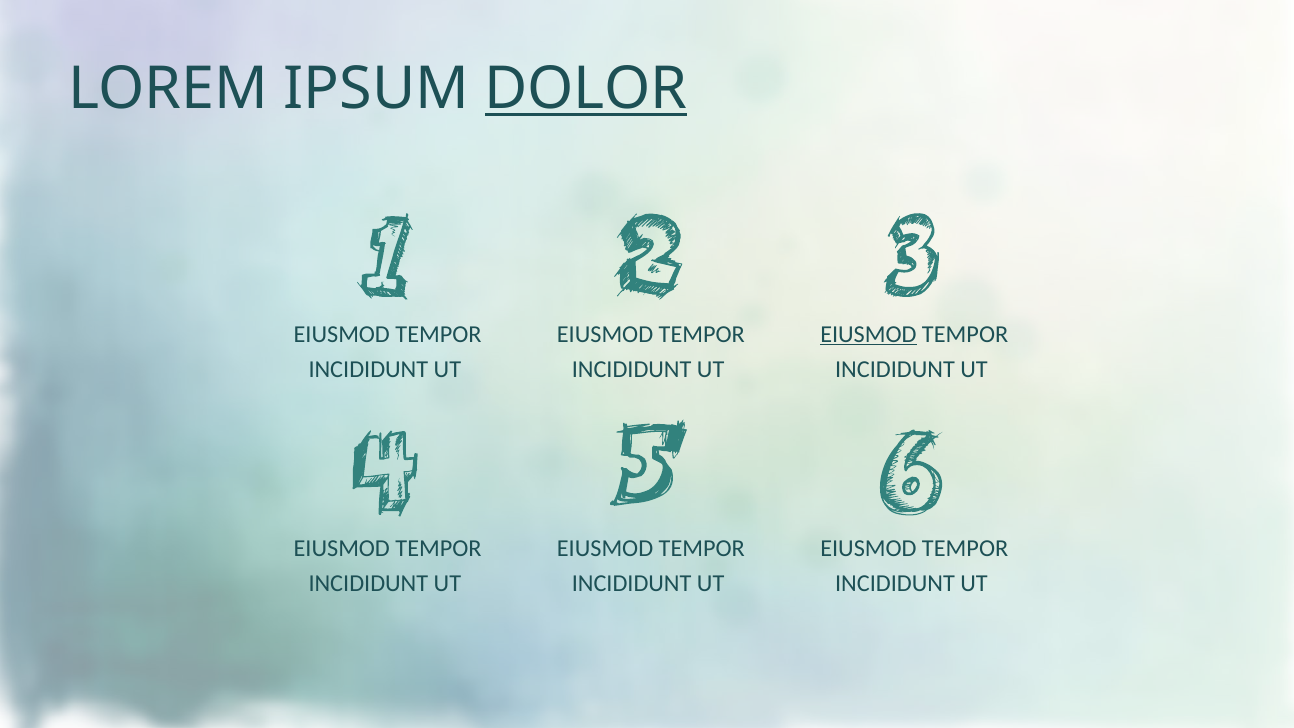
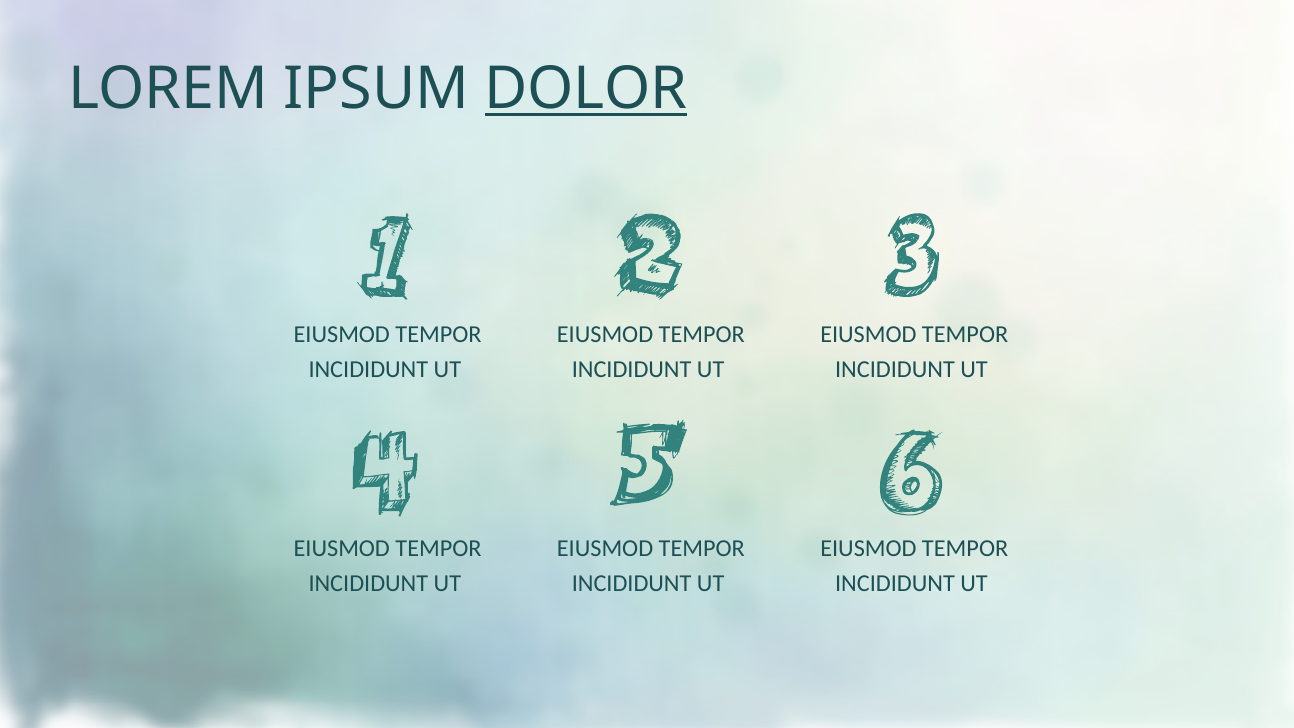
EIUSMOD at (868, 334) underline: present -> none
